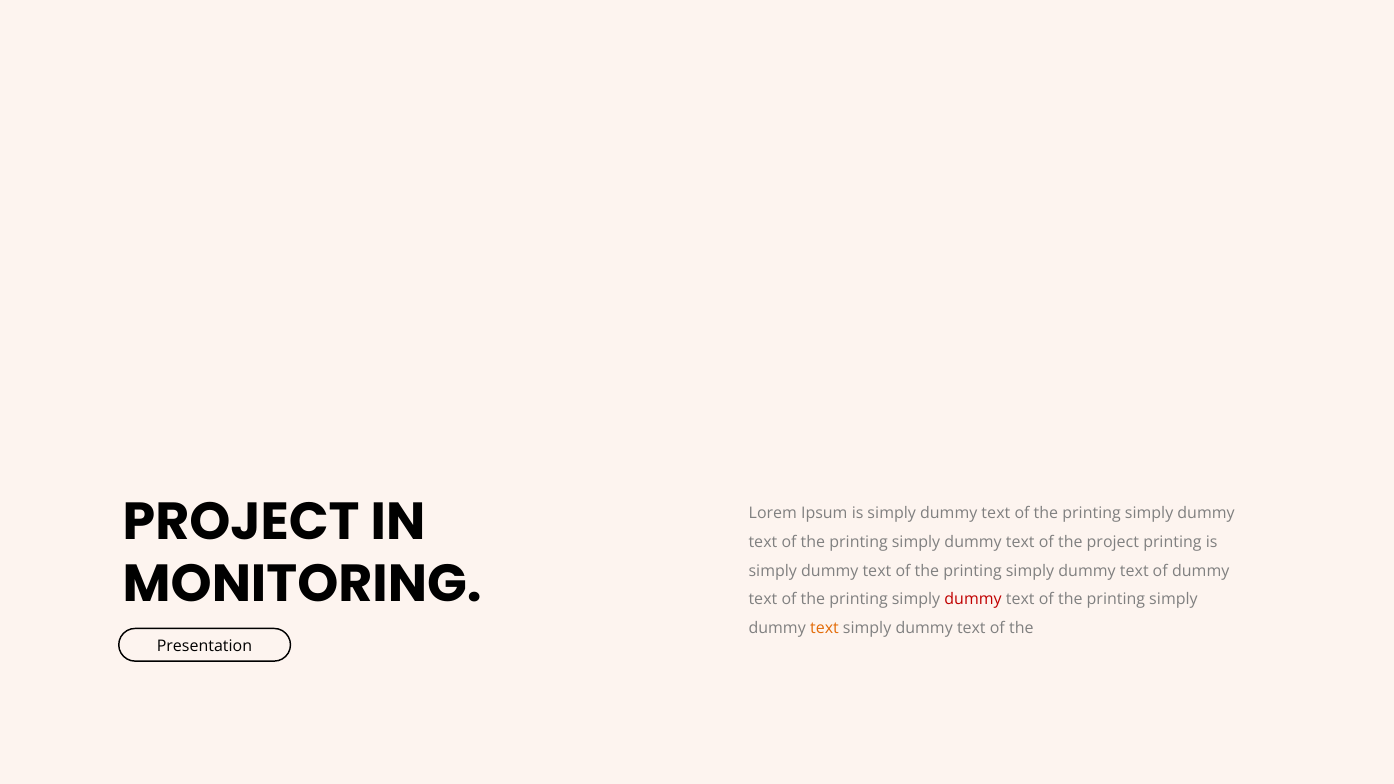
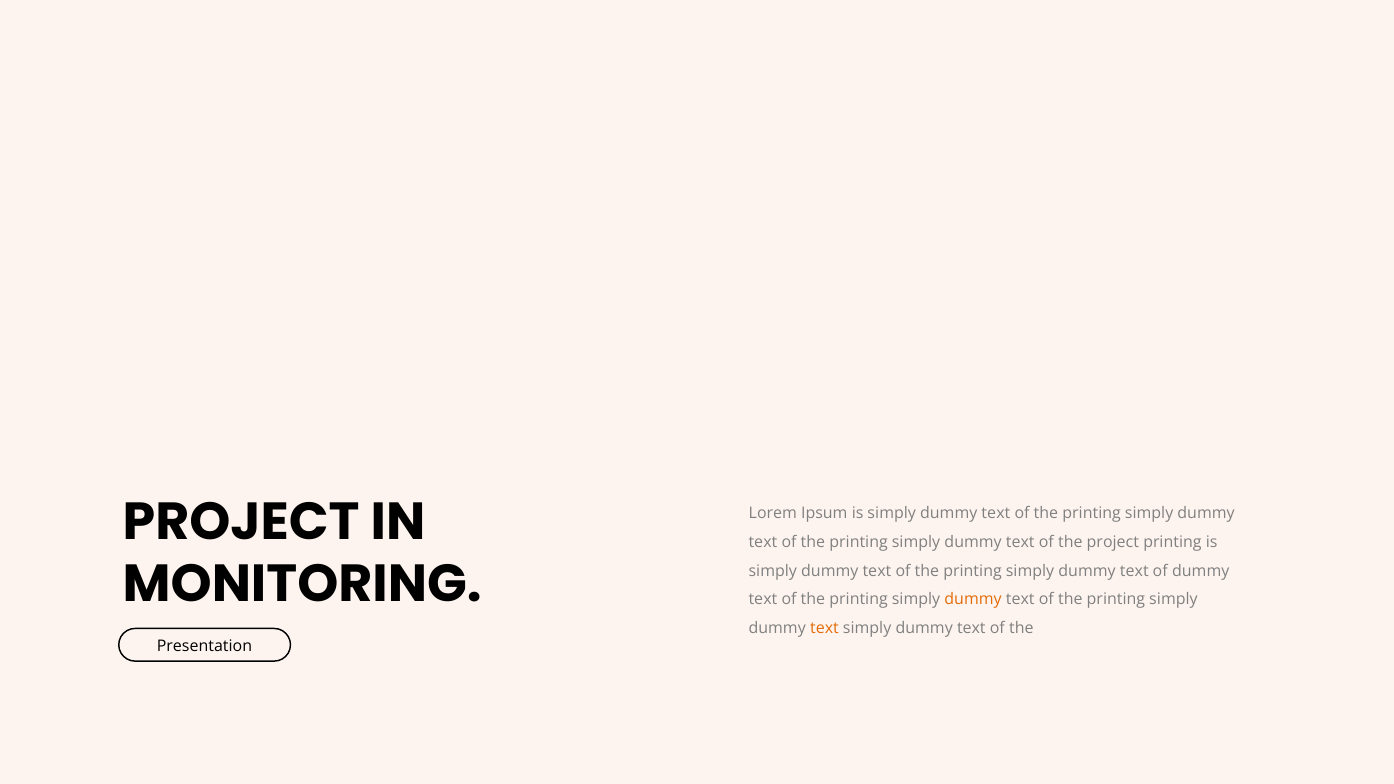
dummy at (973, 600) colour: red -> orange
